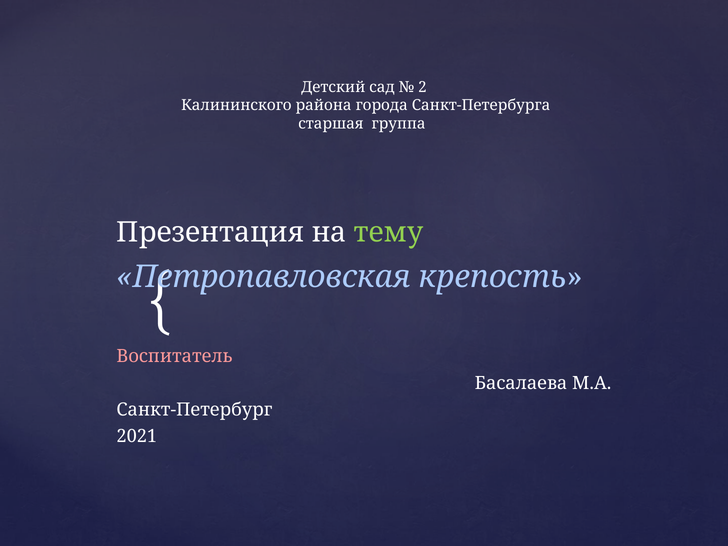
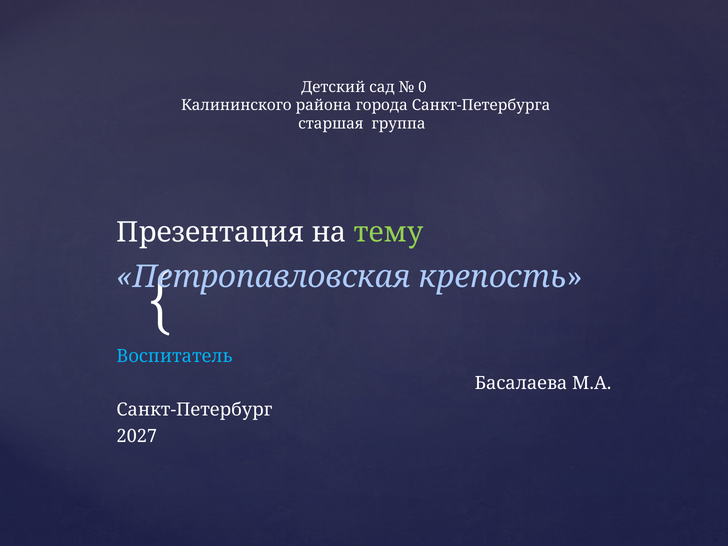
2: 2 -> 0
Воспитатель colour: pink -> light blue
2021: 2021 -> 2027
